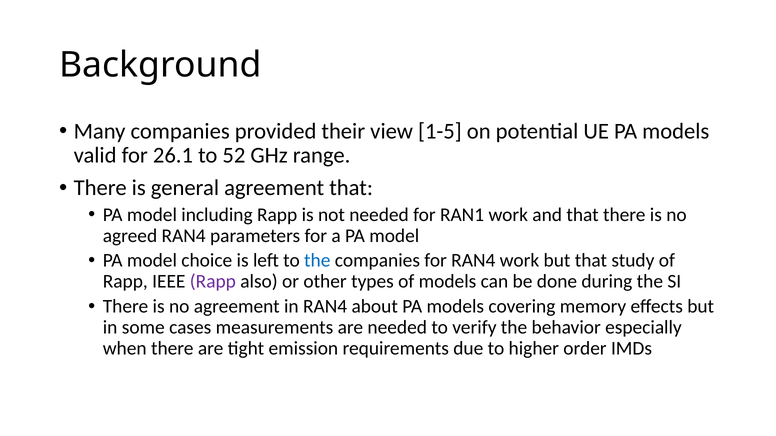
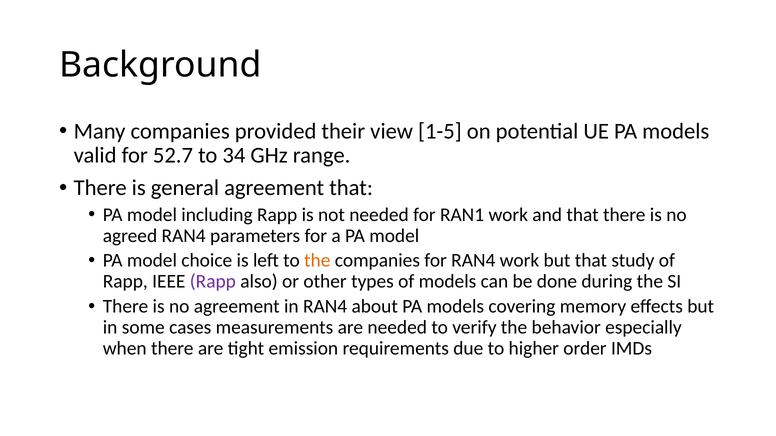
26.1: 26.1 -> 52.7
52: 52 -> 34
the at (317, 261) colour: blue -> orange
